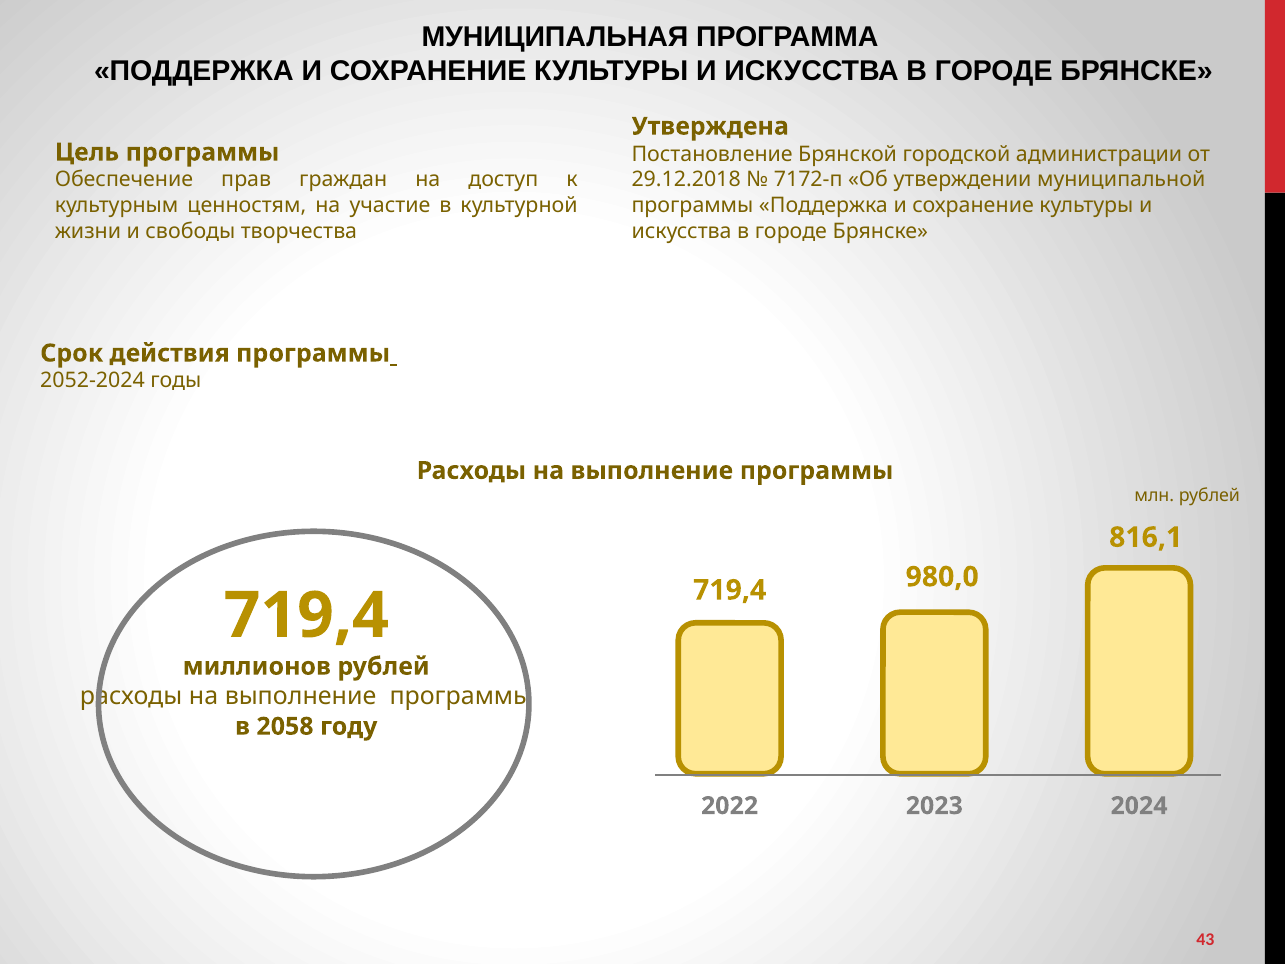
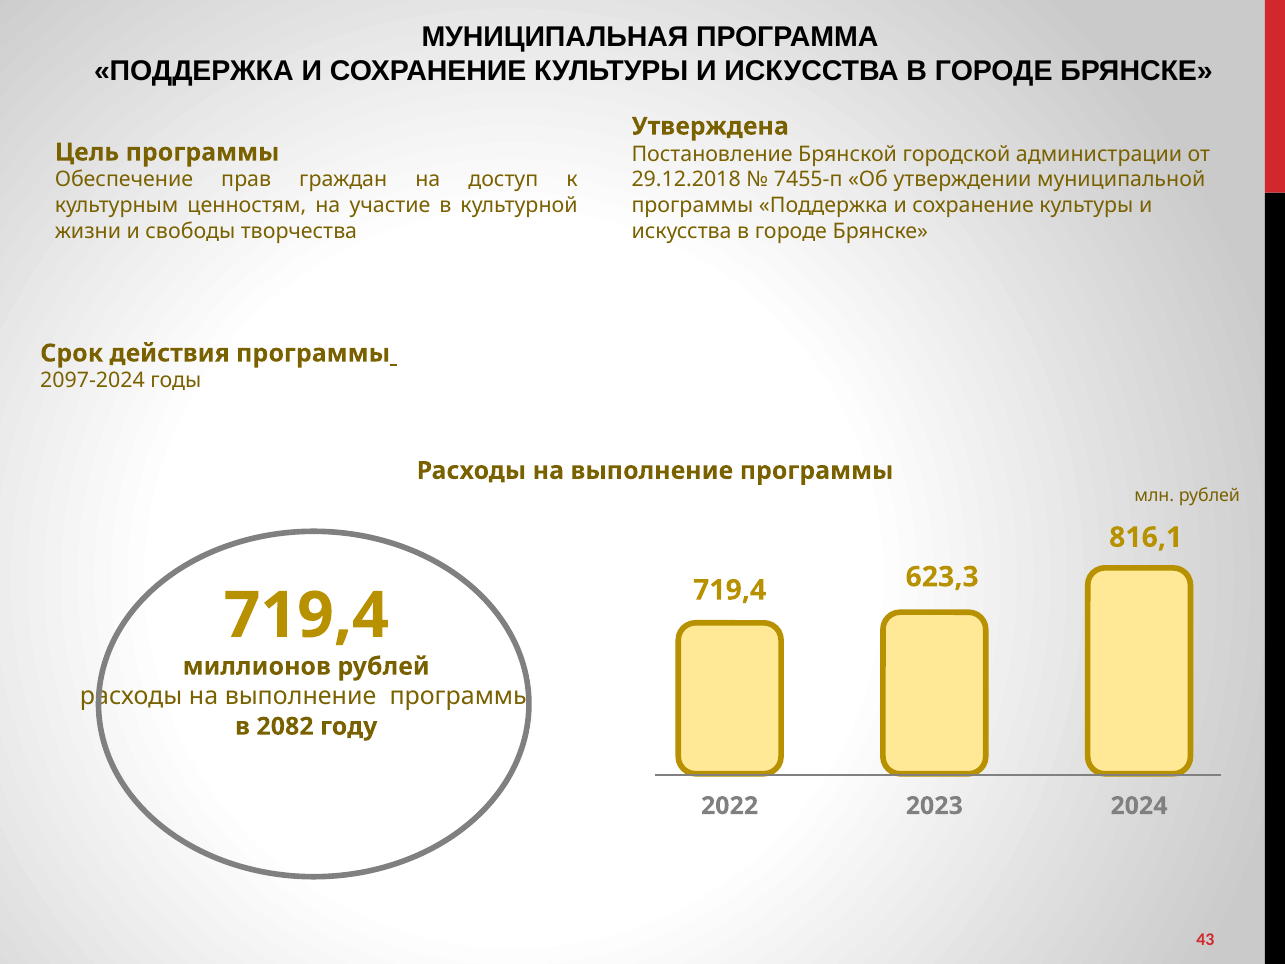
7172-п: 7172-п -> 7455-п
2052-2024: 2052-2024 -> 2097-2024
980,0: 980,0 -> 623,3
2058: 2058 -> 2082
